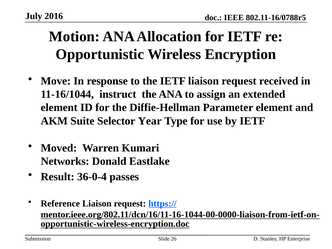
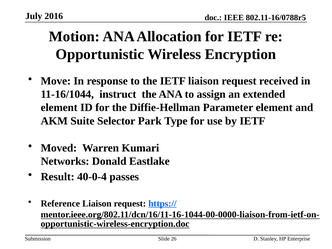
Year: Year -> Park
36-0-4: 36-0-4 -> 40-0-4
